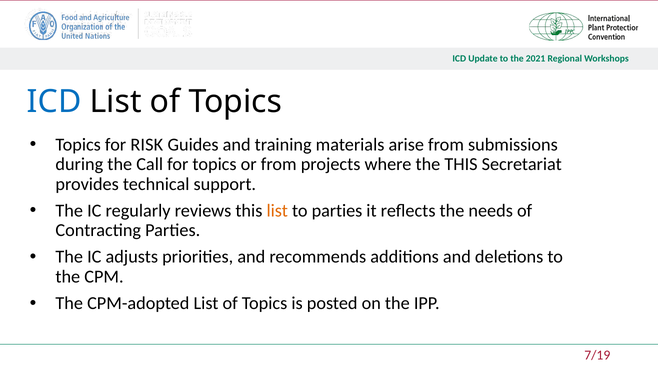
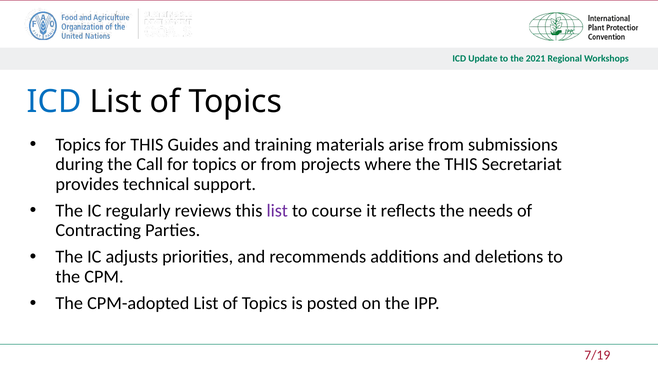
for RISK: RISK -> THIS
list at (277, 211) colour: orange -> purple
to parties: parties -> course
